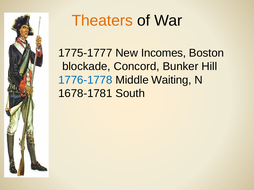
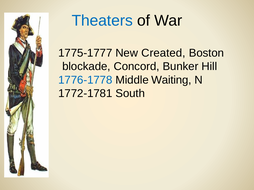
Theaters colour: orange -> blue
Incomes: Incomes -> Created
1678-1781: 1678-1781 -> 1772-1781
